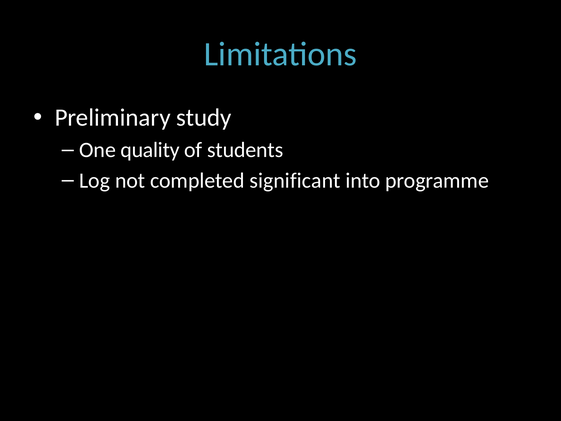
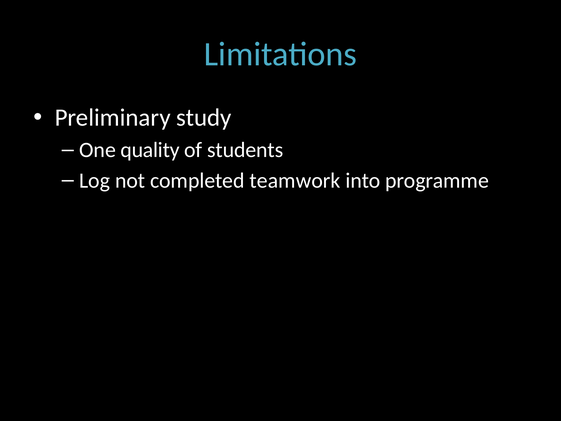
significant: significant -> teamwork
